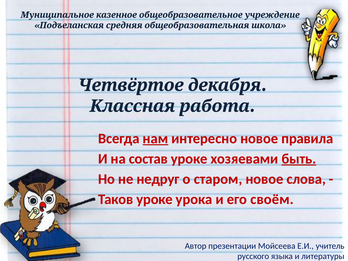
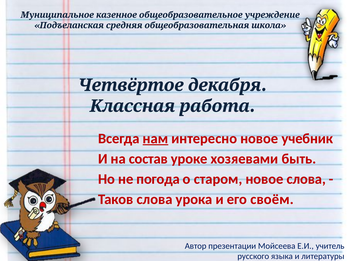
правила: правила -> учебник
быть underline: present -> none
недруг: недруг -> погода
Таков уроке: уроке -> слова
